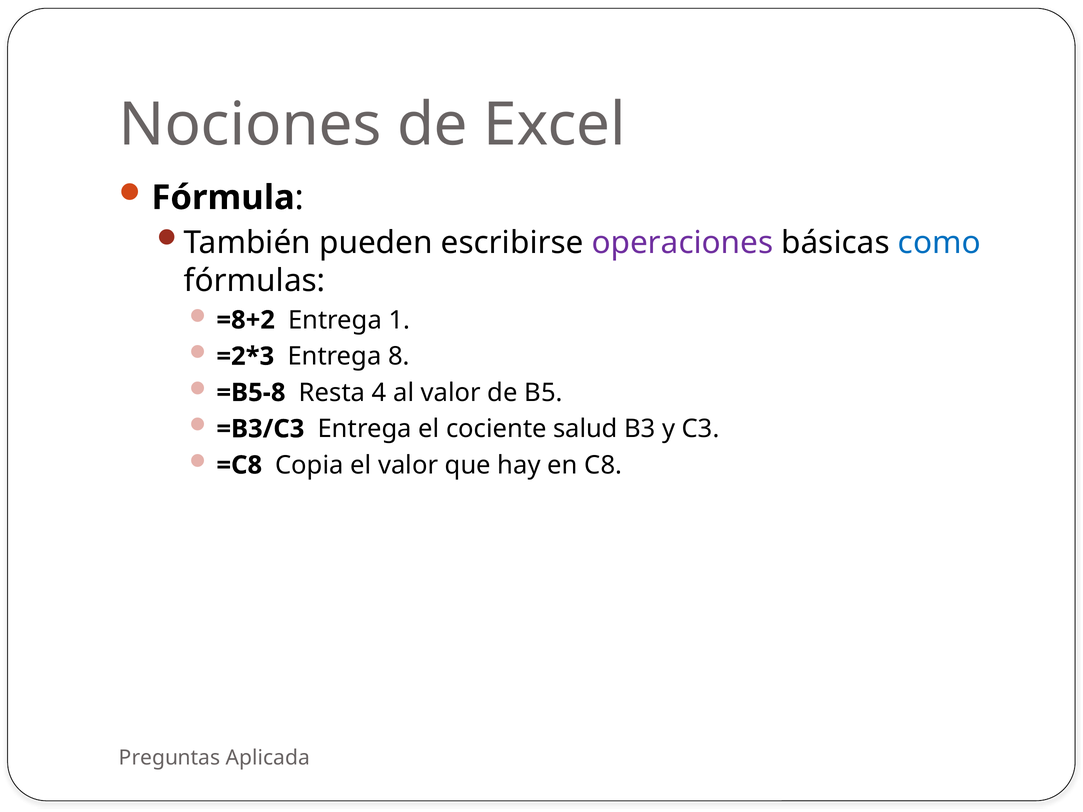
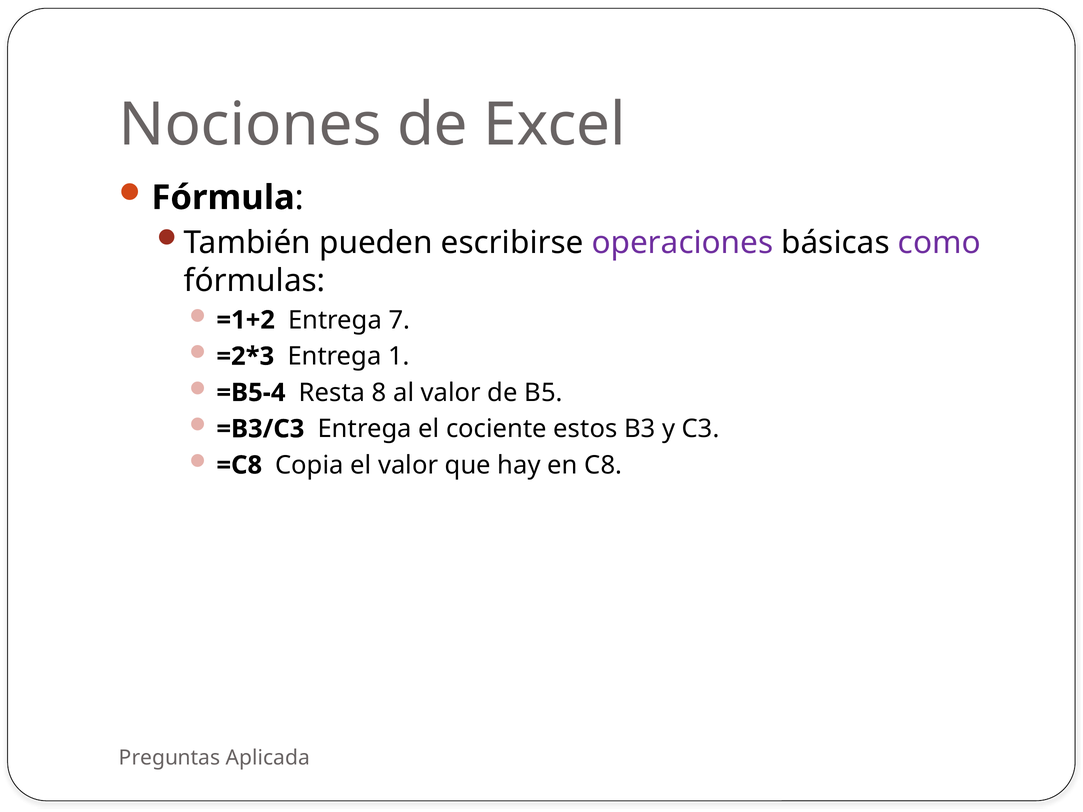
como colour: blue -> purple
=8+2: =8+2 -> =1+2
1: 1 -> 7
8: 8 -> 1
=B5-8: =B5-8 -> =B5-4
4: 4 -> 8
salud: salud -> estos
